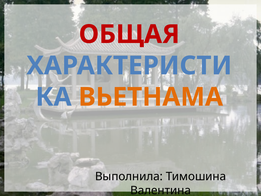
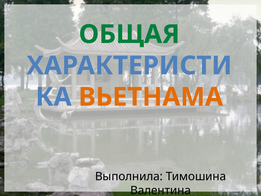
ОБЩАЯ colour: red -> green
